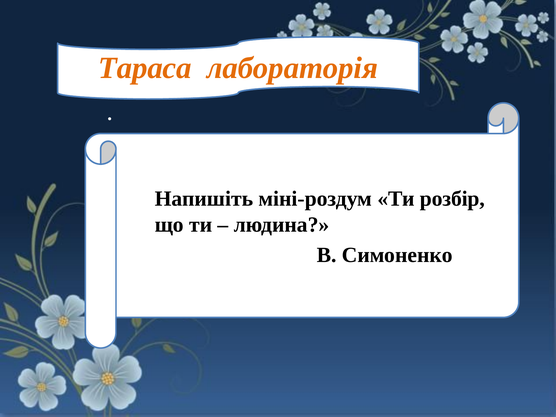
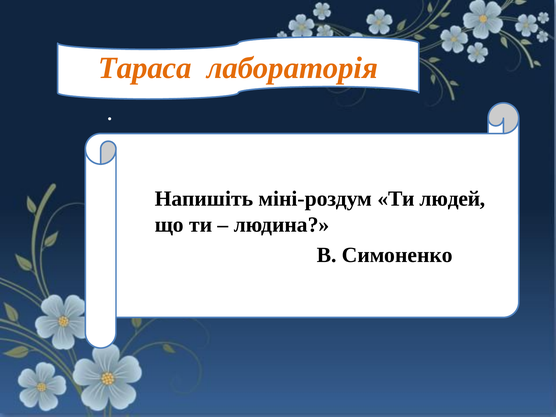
розбір: розбір -> людей
